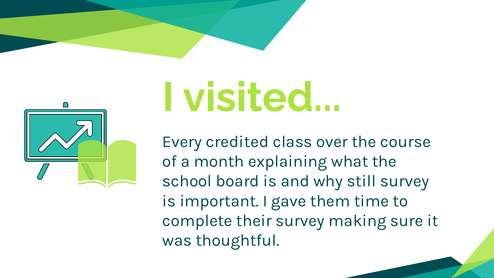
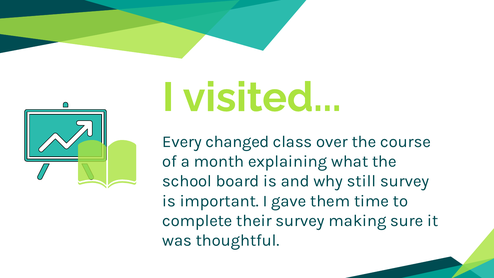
credited: credited -> changed
